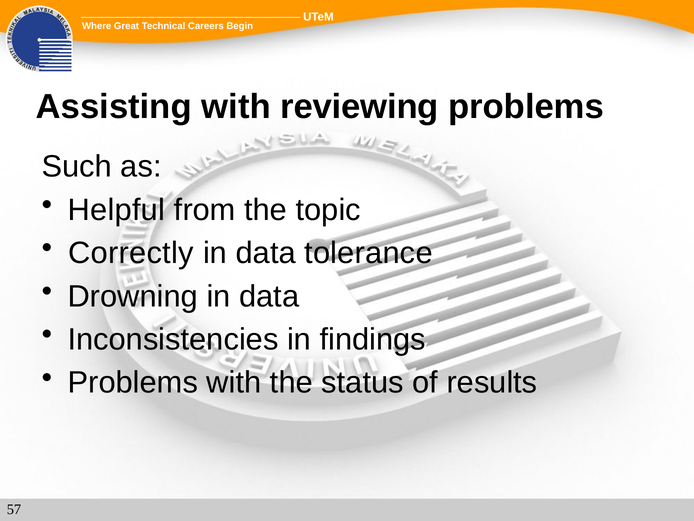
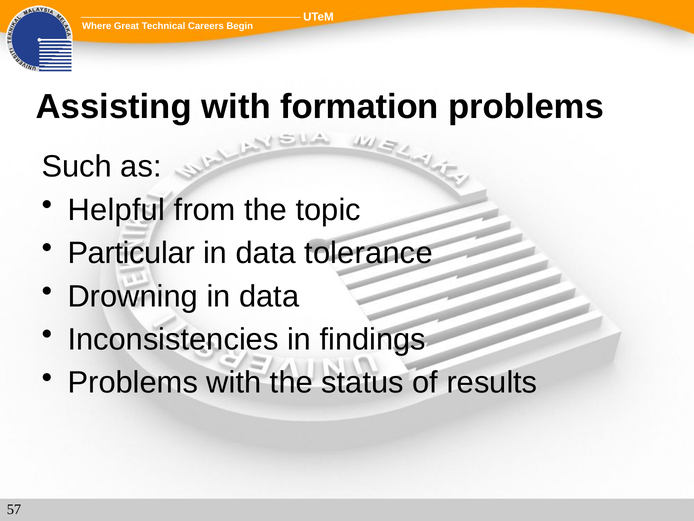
reviewing: reviewing -> formation
Correctly: Correctly -> Particular
